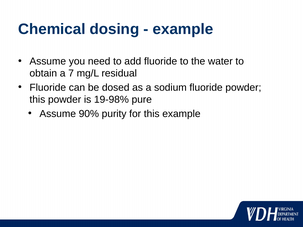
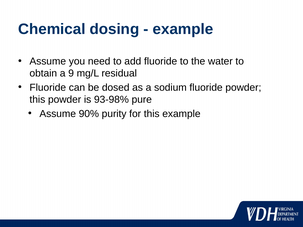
7: 7 -> 9
19-98%: 19-98% -> 93-98%
